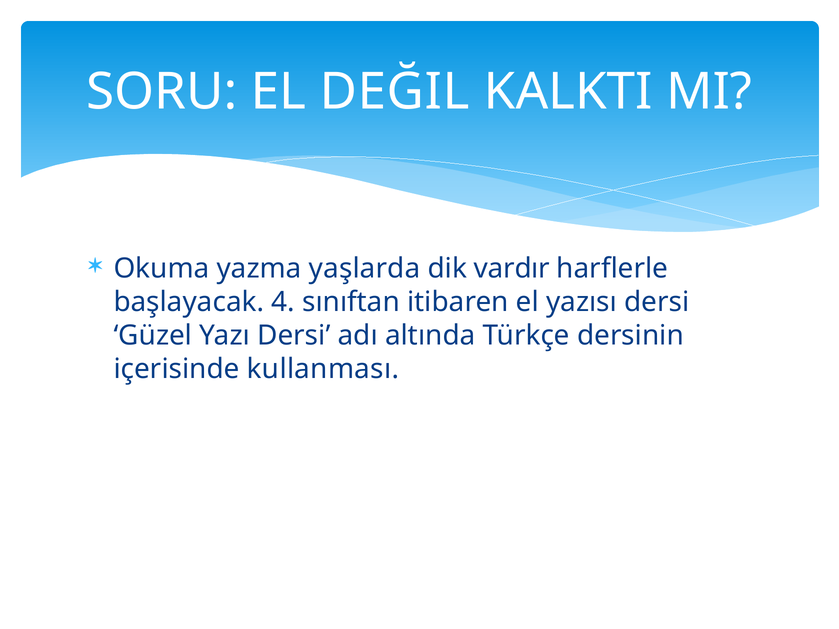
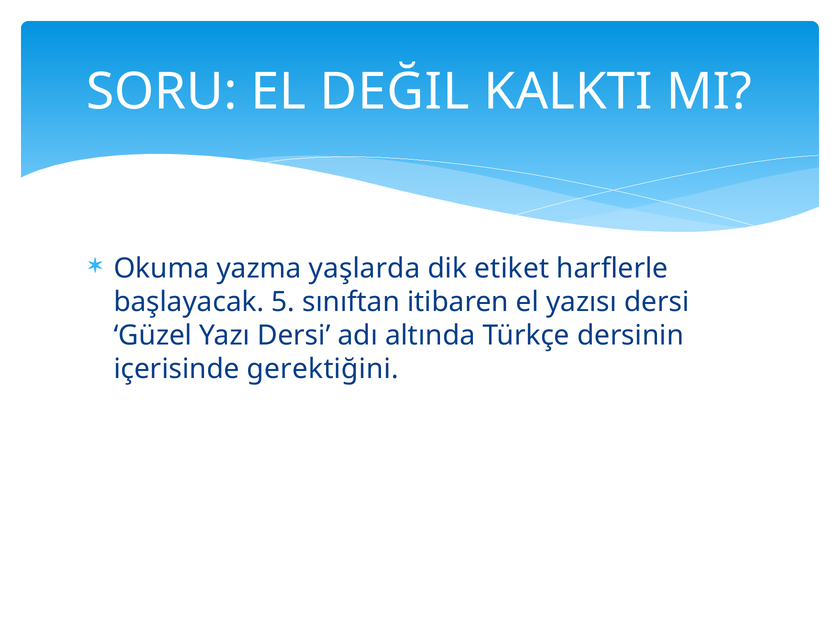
vardır: vardır -> etiket
4: 4 -> 5
kullanması: kullanması -> gerektiğini
